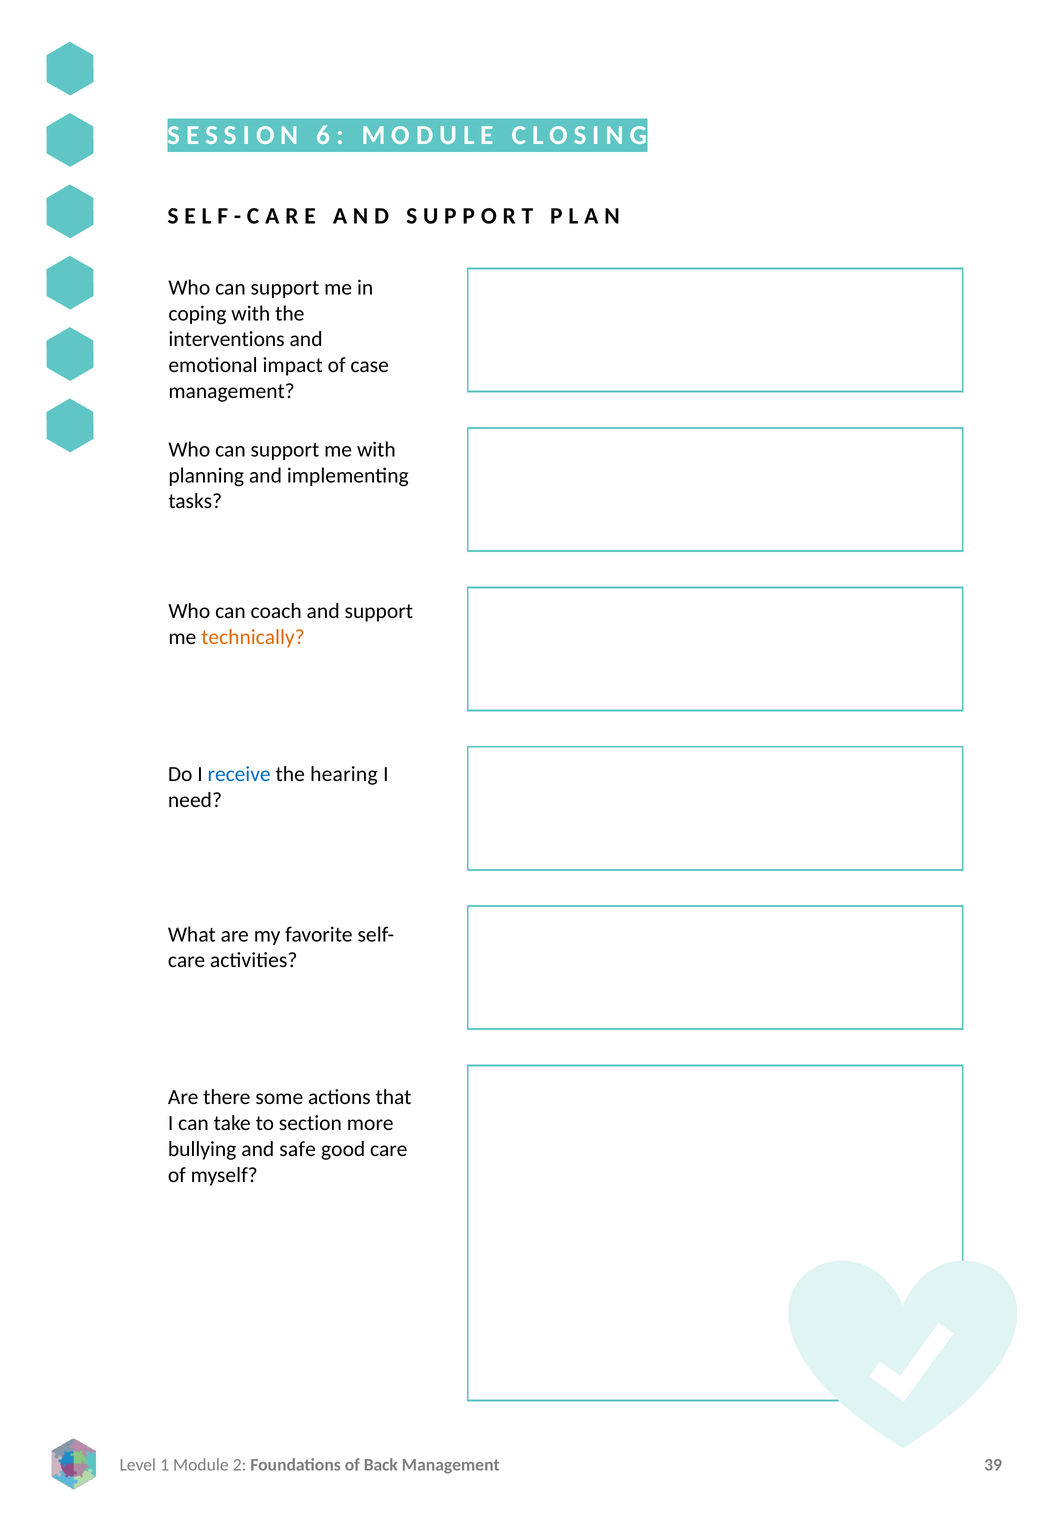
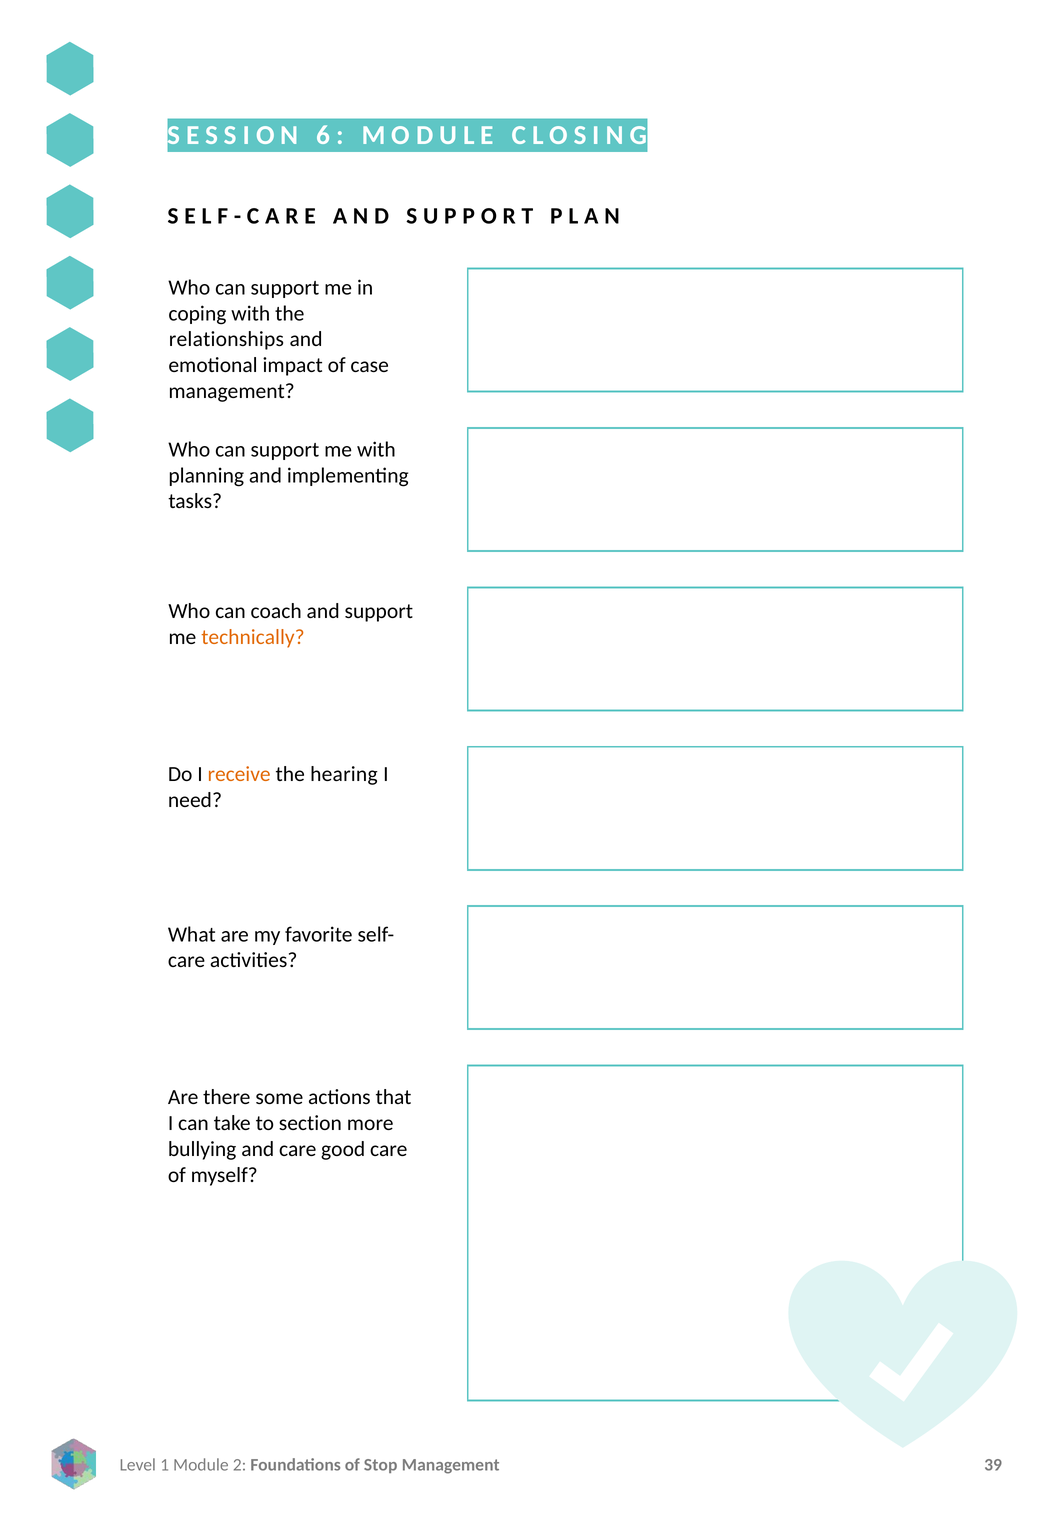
interventions: interventions -> relationships
receive colour: blue -> orange
and safe: safe -> care
Back: Back -> Stop
